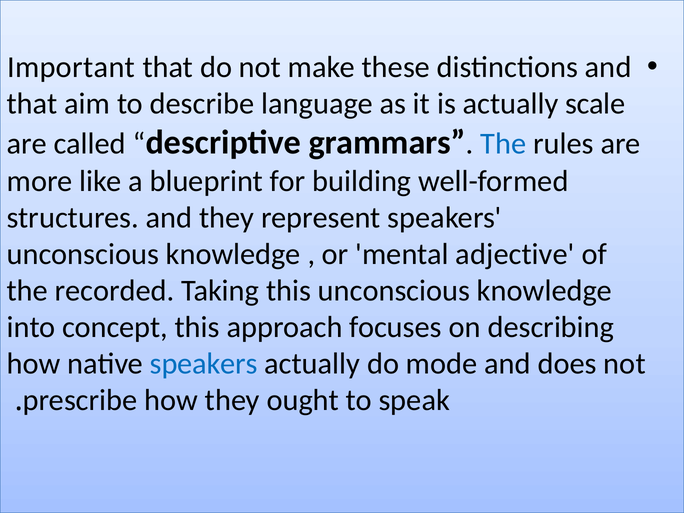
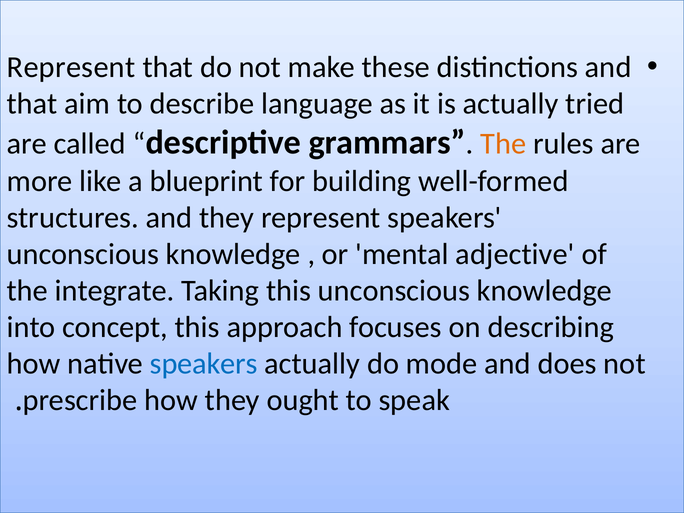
Important at (71, 67): Important -> Represent
scale: scale -> tried
The at (503, 144) colour: blue -> orange
recorded: recorded -> integrate
